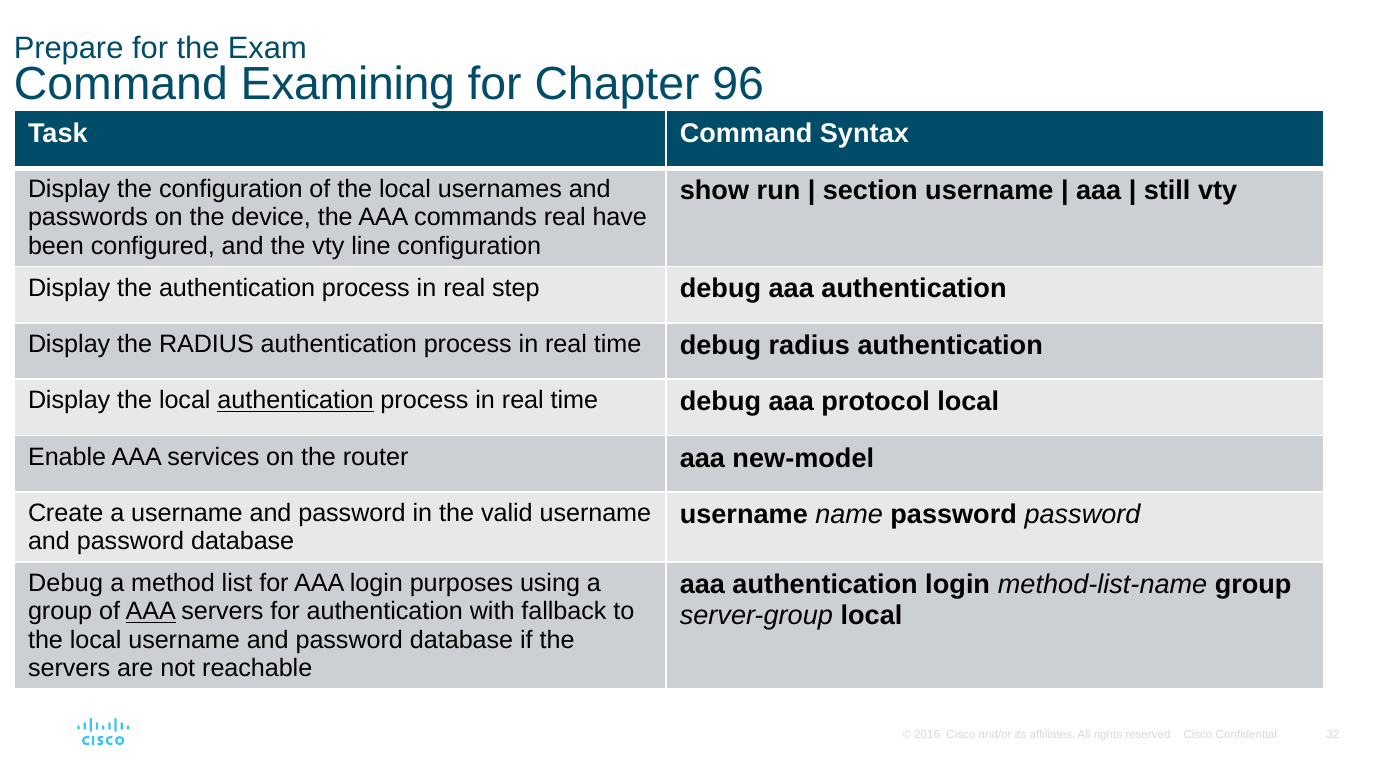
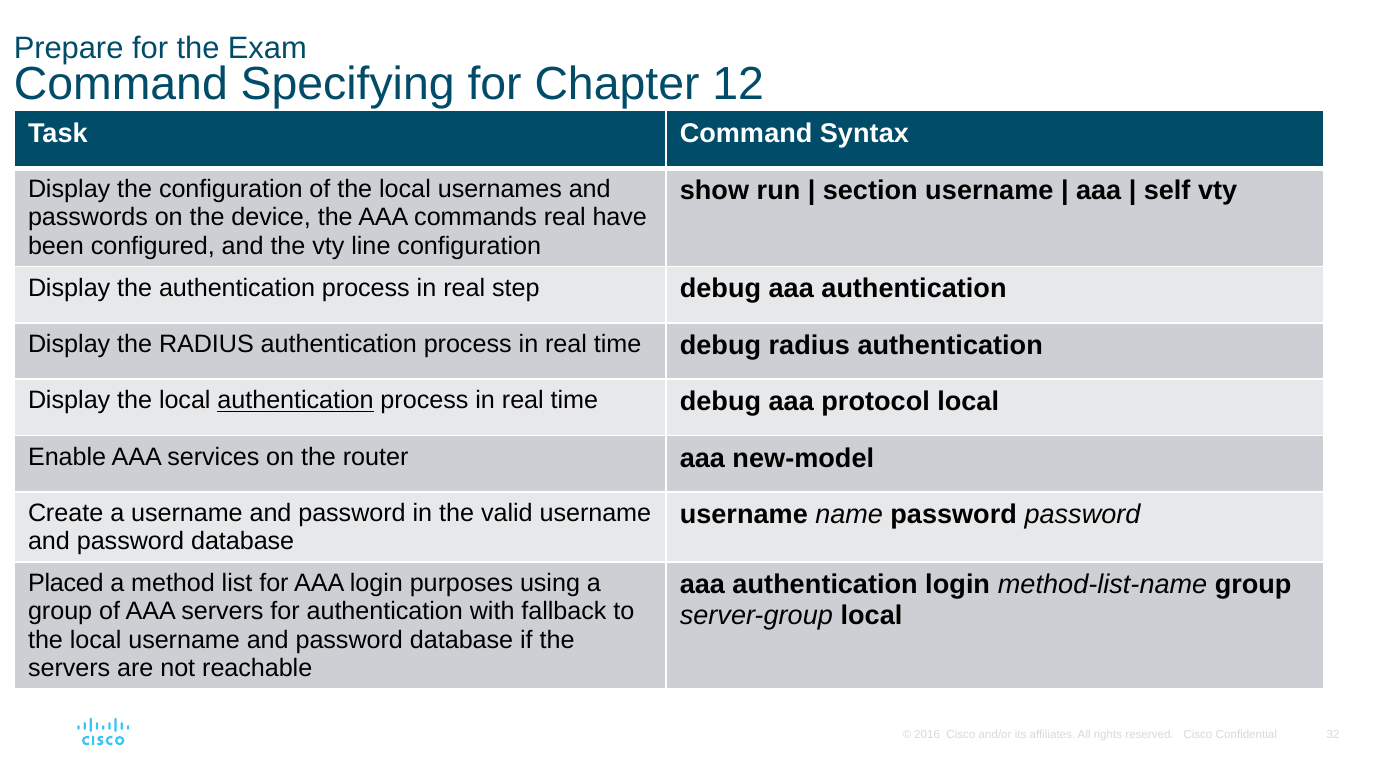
Examining: Examining -> Specifying
96: 96 -> 12
still: still -> self
Debug at (66, 584): Debug -> Placed
AAA at (151, 612) underline: present -> none
